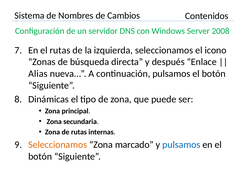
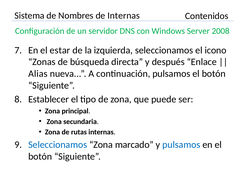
de Cambios: Cambios -> Internas
el rutas: rutas -> estar
Dinámicas: Dinámicas -> Establecer
Seleccionamos at (58, 145) colour: orange -> blue
